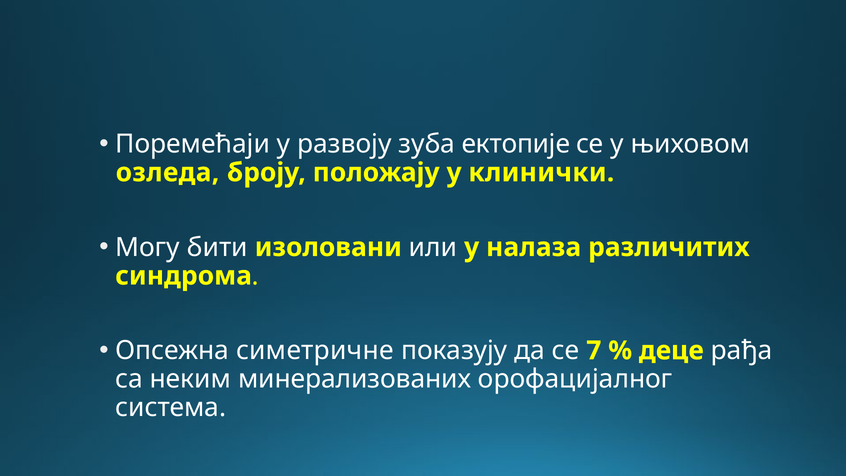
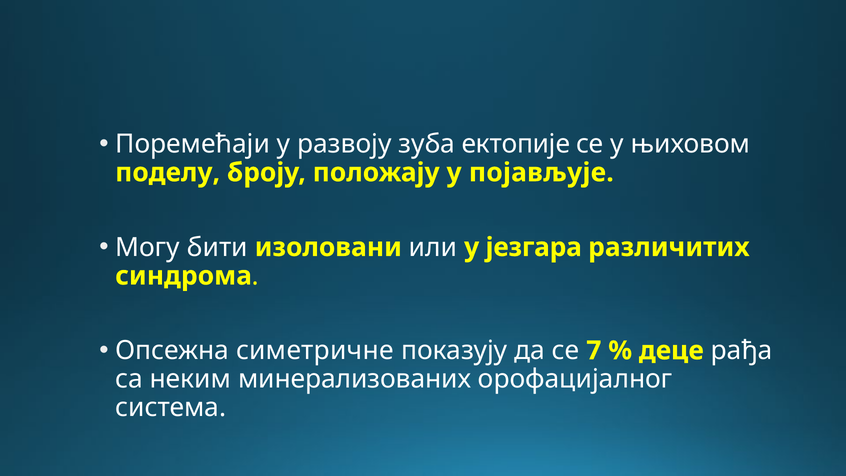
озледа: озледа -> поделу
клинички: клинички -> појављује
налаза: налаза -> језгара
